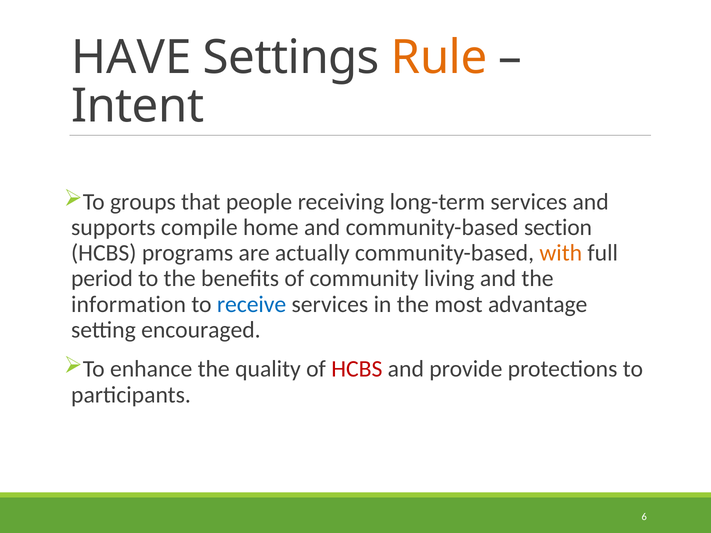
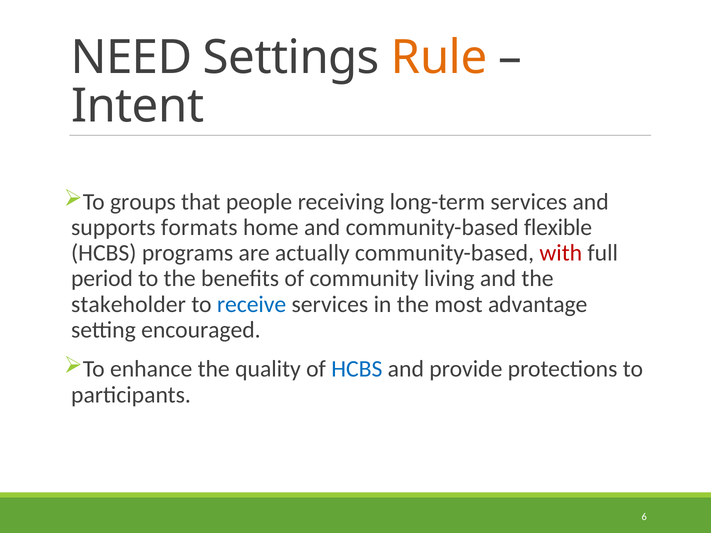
HAVE: HAVE -> NEED
compile: compile -> formats
section: section -> flexible
with colour: orange -> red
information: information -> stakeholder
HCBS at (357, 369) colour: red -> blue
